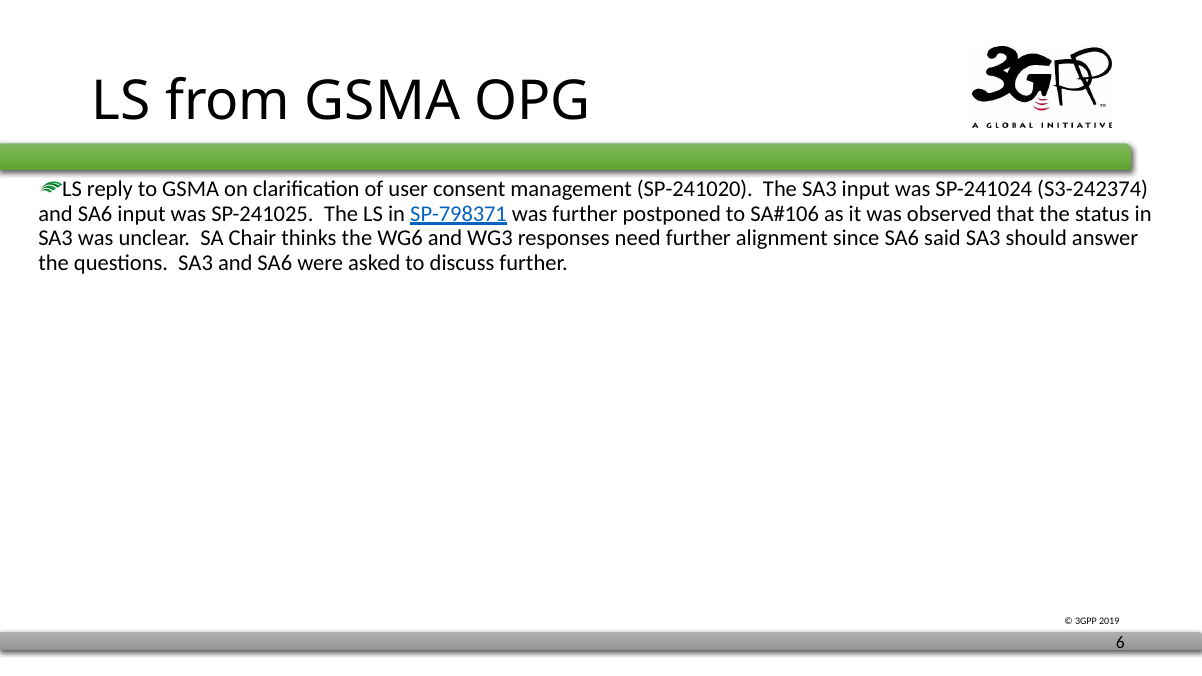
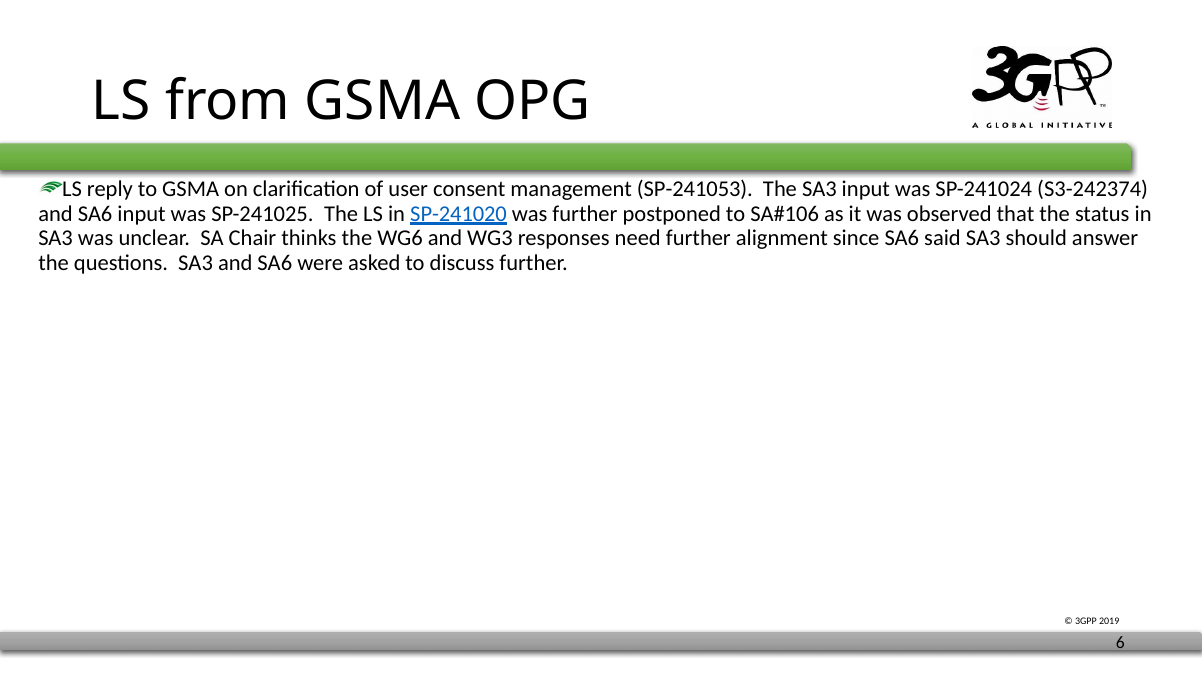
SP-241020: SP-241020 -> SP-241053
SP-798371: SP-798371 -> SP-241020
